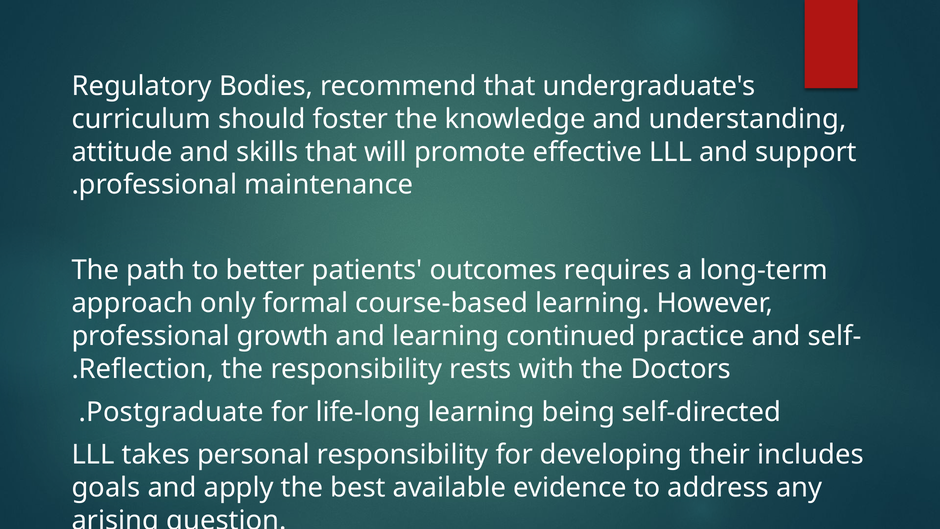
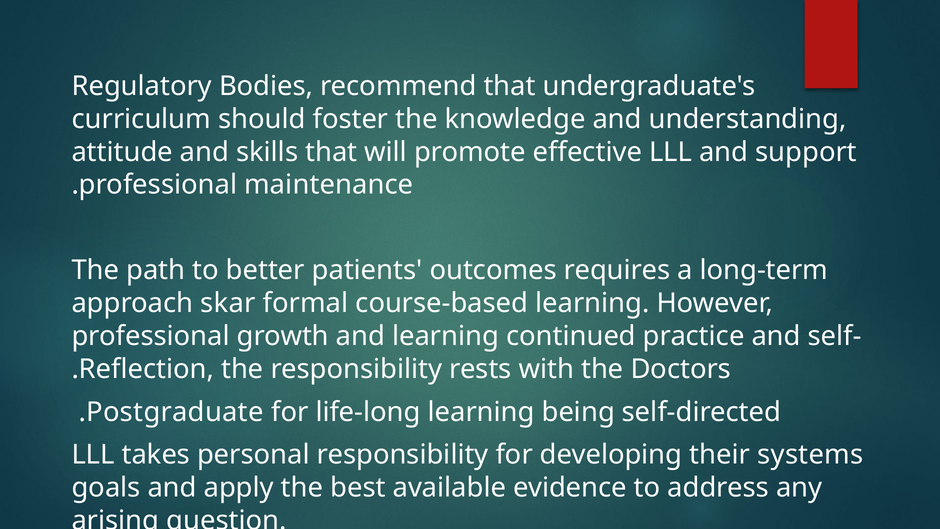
only: only -> skar
includes: includes -> systems
